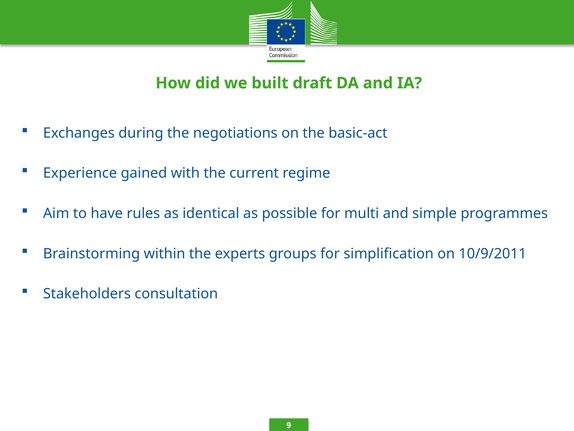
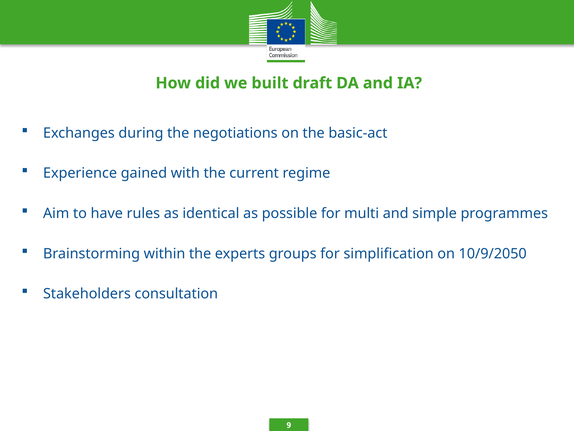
10/9/2011: 10/9/2011 -> 10/9/2050
